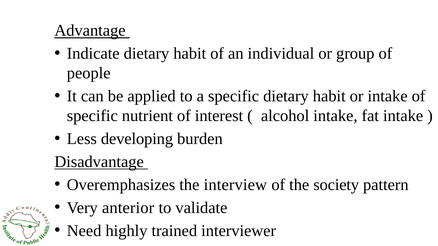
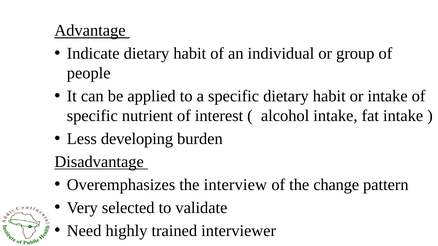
society: society -> change
anterior: anterior -> selected
